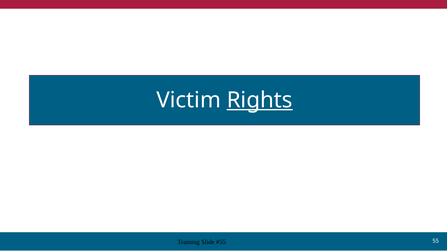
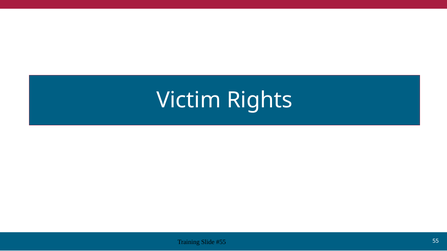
Rights underline: present -> none
